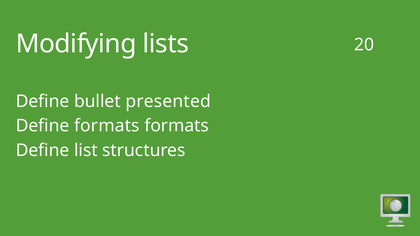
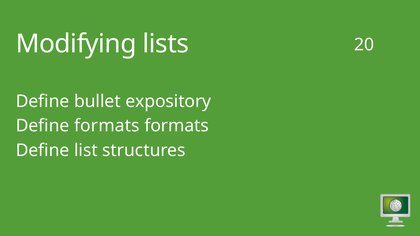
presented: presented -> expository
